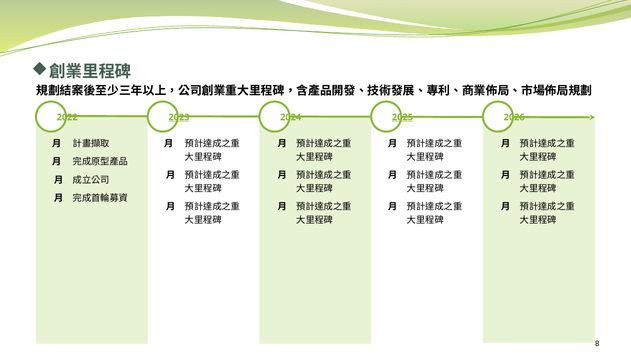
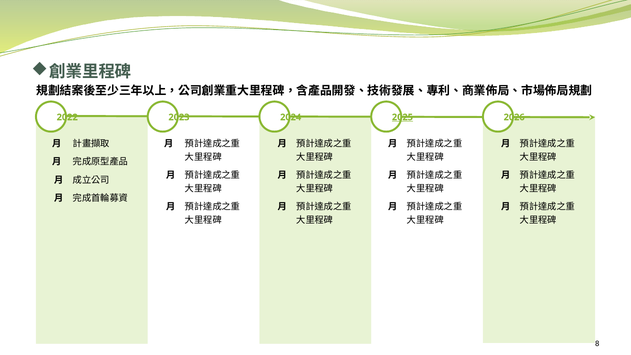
2023 underline: present -> none
